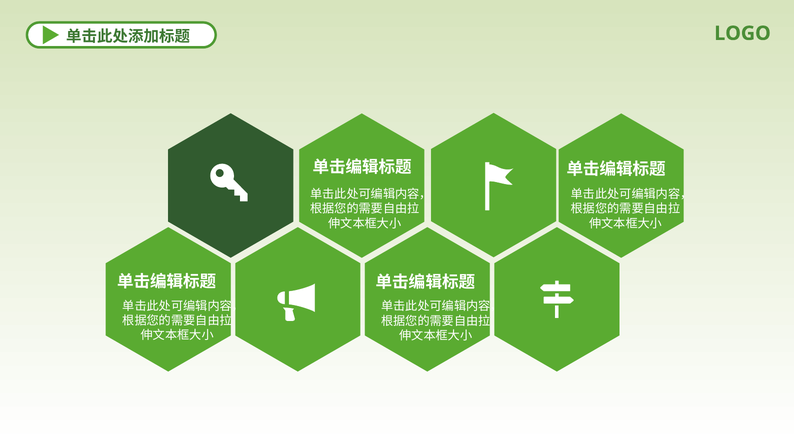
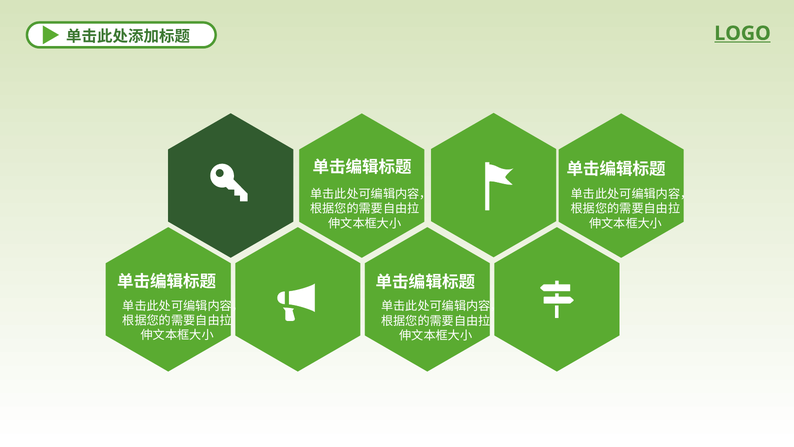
LOGO underline: none -> present
